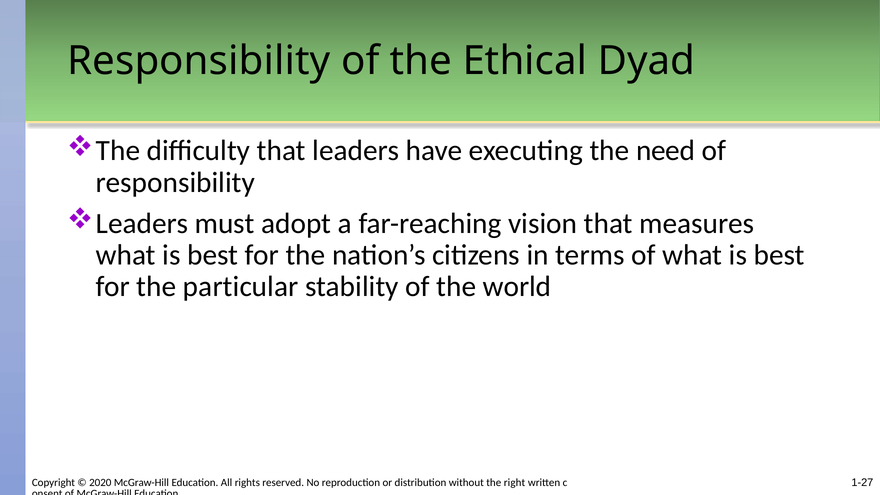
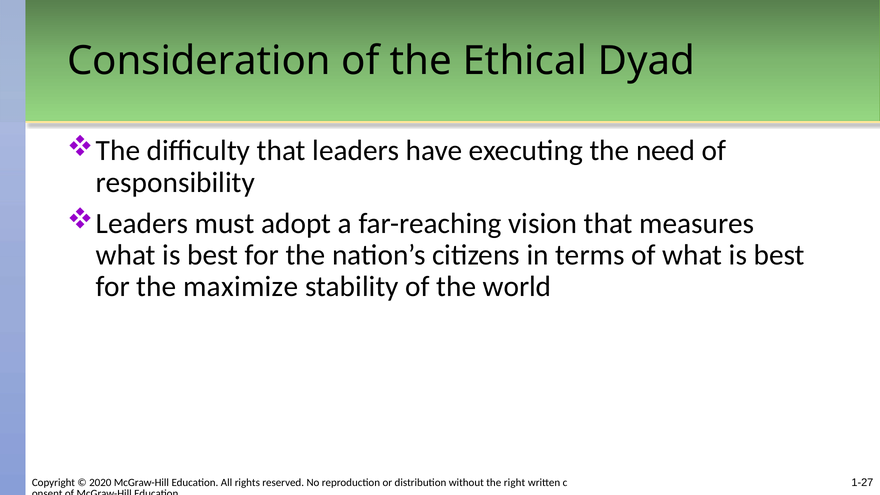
Responsibility at (199, 61): Responsibility -> Consideration
particular: particular -> maximize
